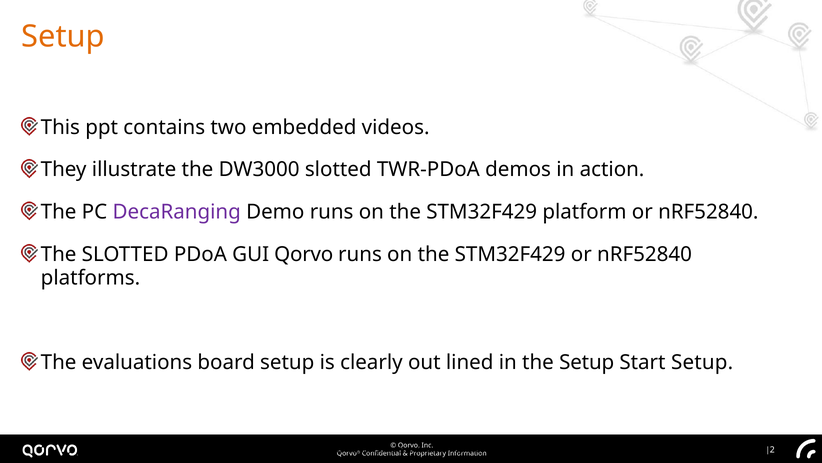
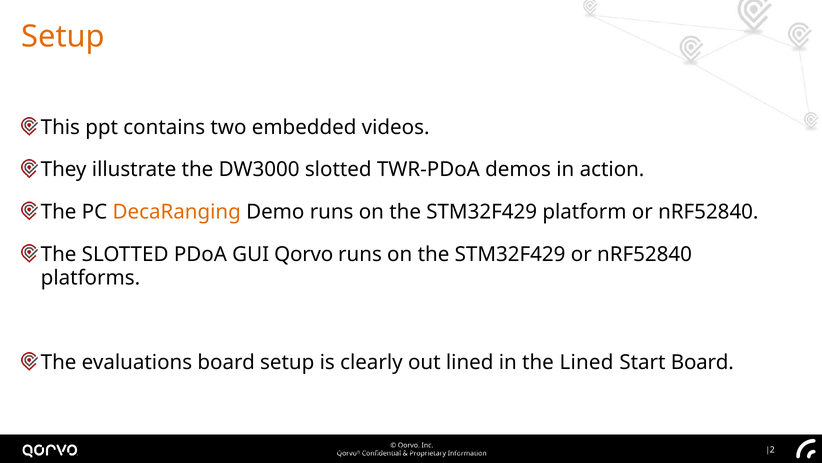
DecaRanging colour: purple -> orange
the Setup: Setup -> Lined
Start Setup: Setup -> Board
